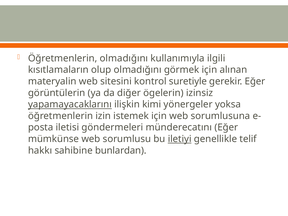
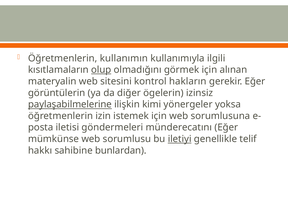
Öğretmenlerin olmadığını: olmadığını -> kullanımın
olup underline: none -> present
suretiyle: suretiyle -> hakların
yapamayacaklarını: yapamayacaklarını -> paylaşabilmelerine
